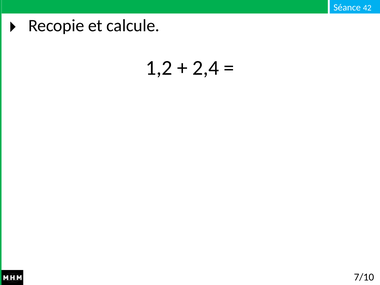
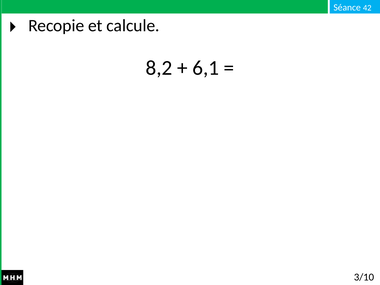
1,2: 1,2 -> 8,2
2,4: 2,4 -> 6,1
7/10: 7/10 -> 3/10
